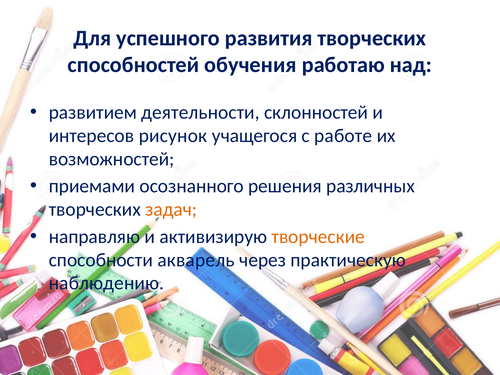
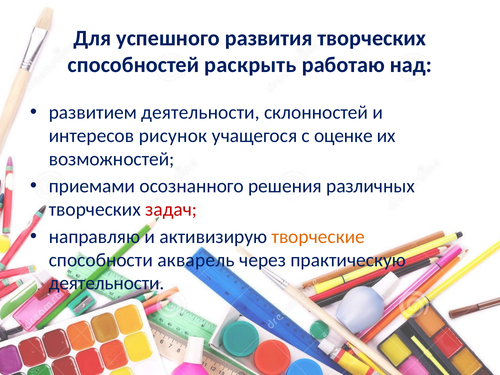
обучения: обучения -> раскрыть
работе: работе -> оценке
задач colour: orange -> red
наблюдению at (106, 283): наблюдению -> деятельности
